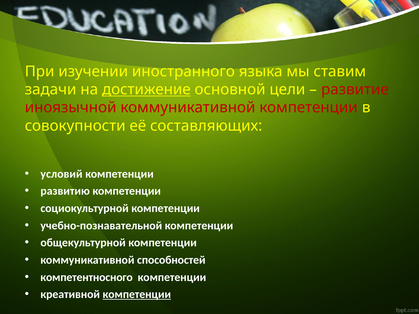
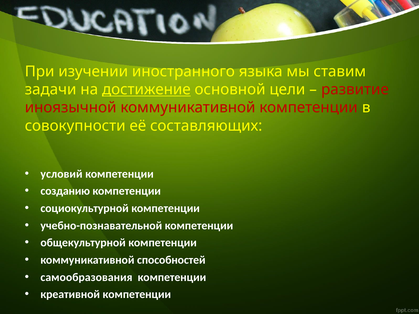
развитию: развитию -> созданию
компетентносного: компетентносного -> самообразования
компетенции at (137, 295) underline: present -> none
